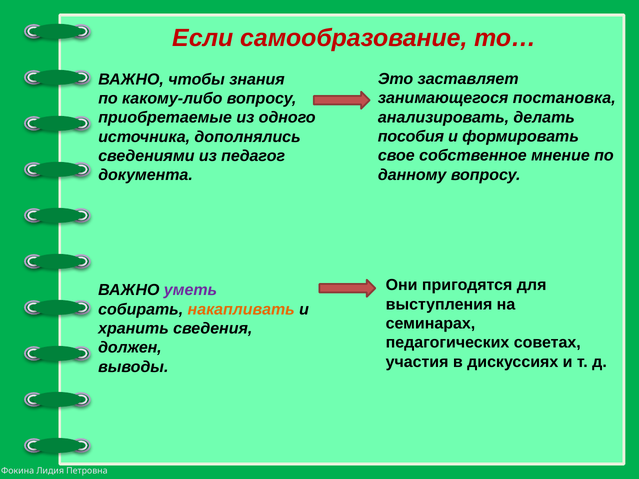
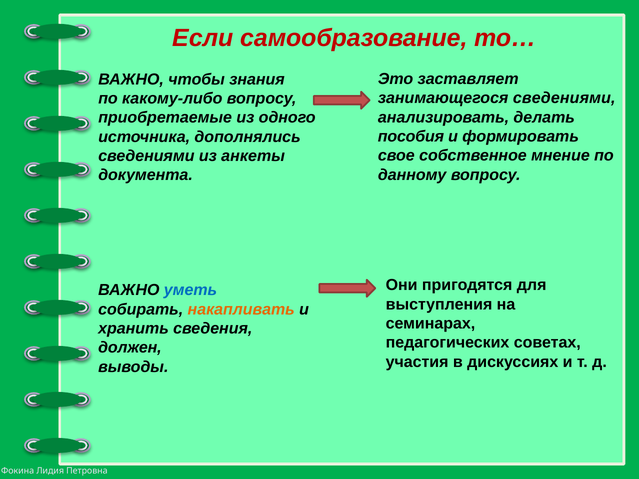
занимающегося постановка: постановка -> сведениями
педагог: педагог -> анкеты
уметь colour: purple -> blue
